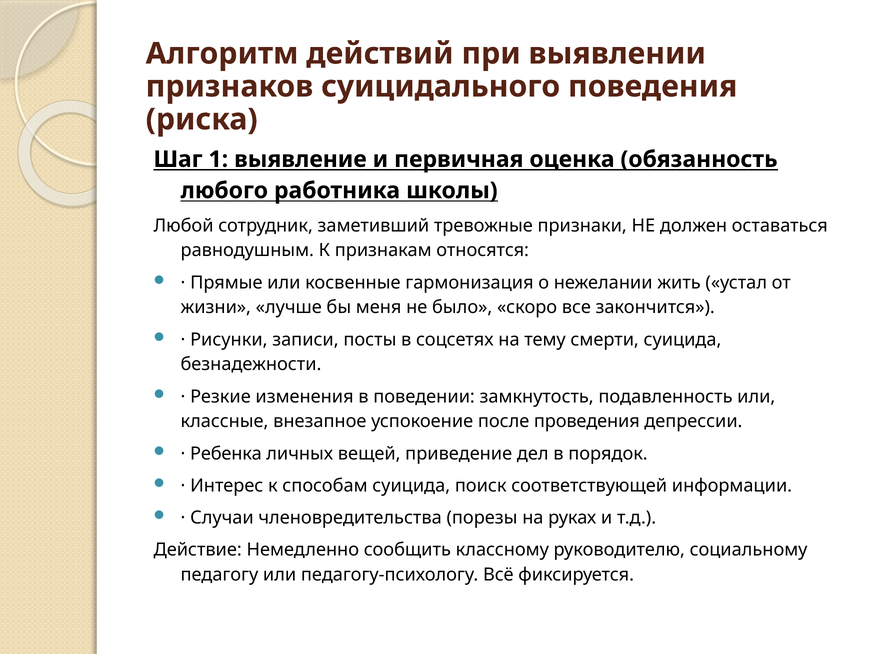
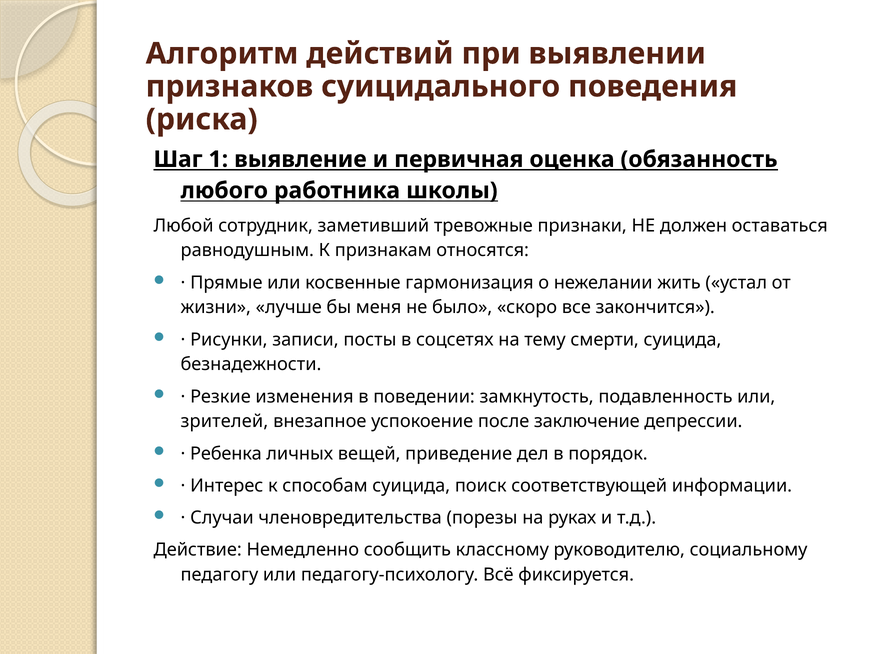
классные: классные -> зрителей
проведения: проведения -> заключение
